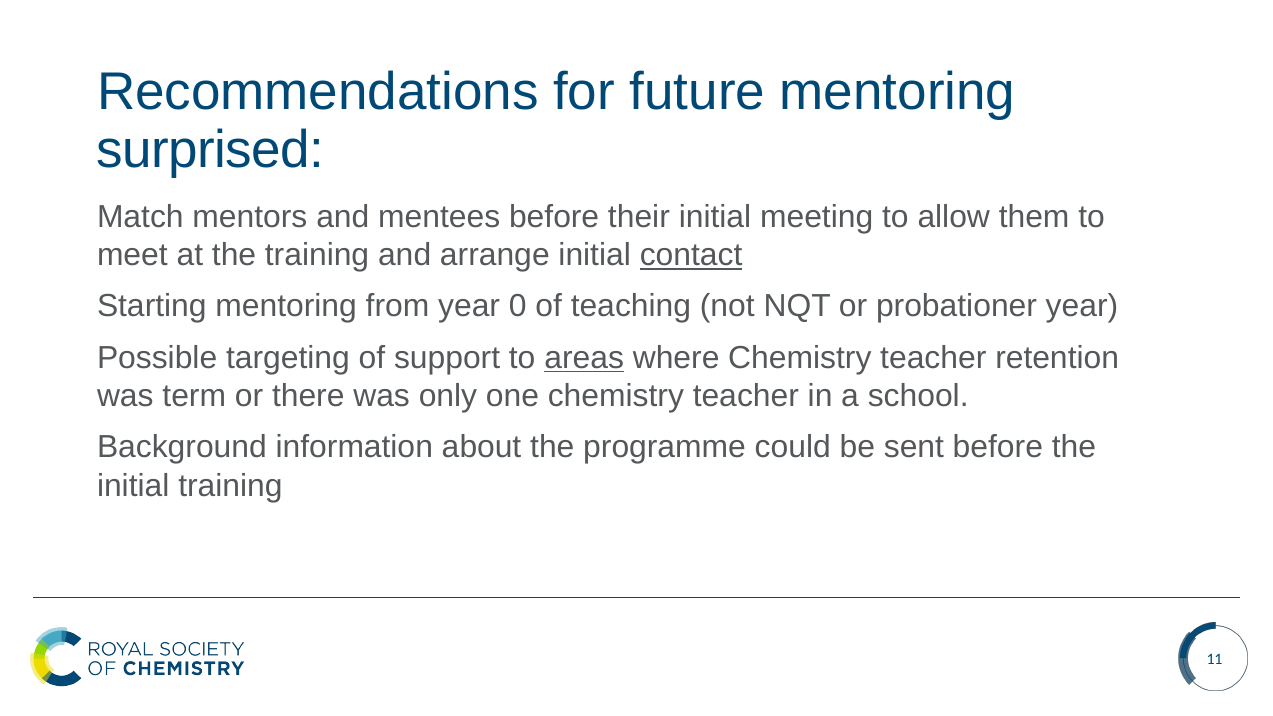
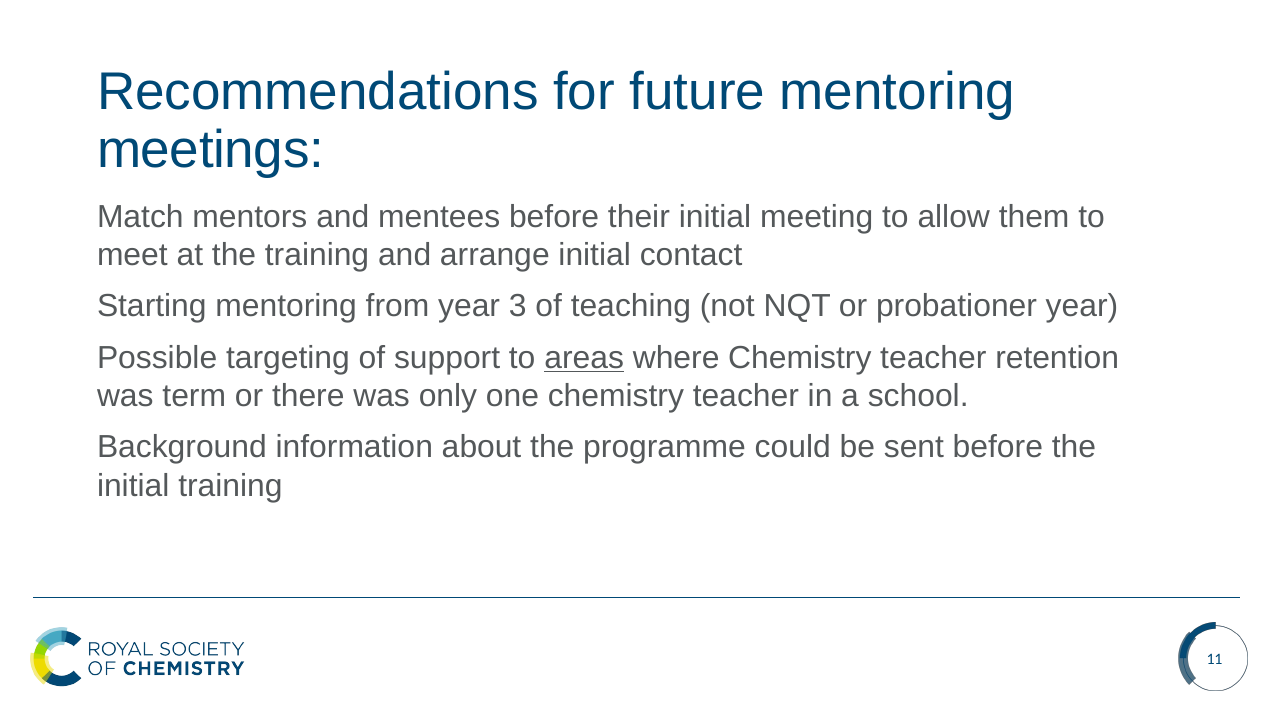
surprised: surprised -> meetings
contact underline: present -> none
0: 0 -> 3
